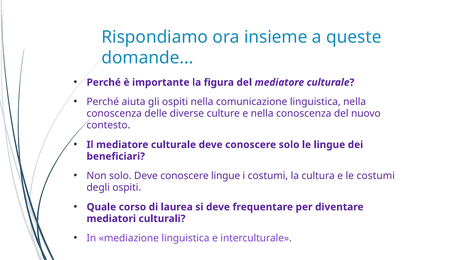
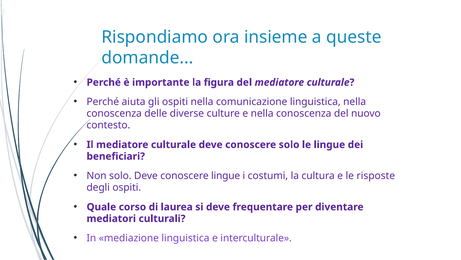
le costumi: costumi -> risposte
